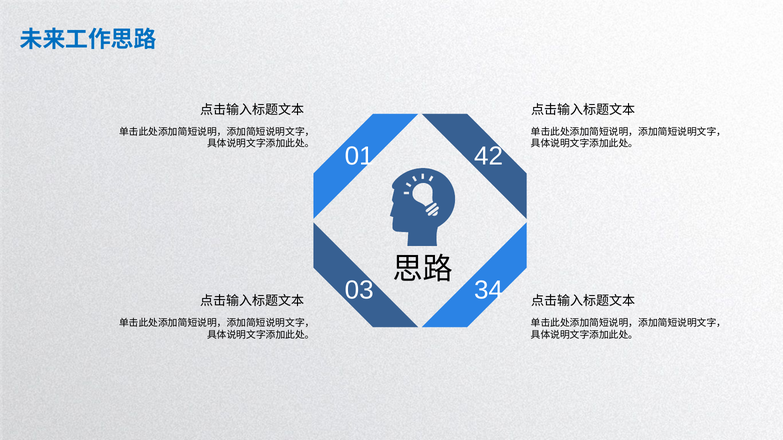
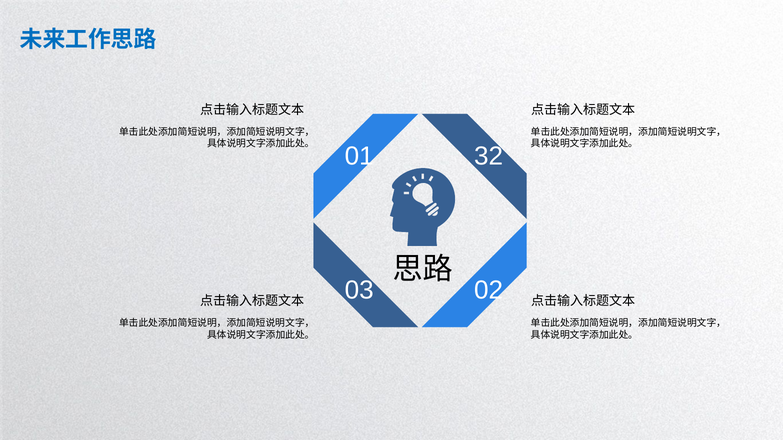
42: 42 -> 32
34: 34 -> 02
